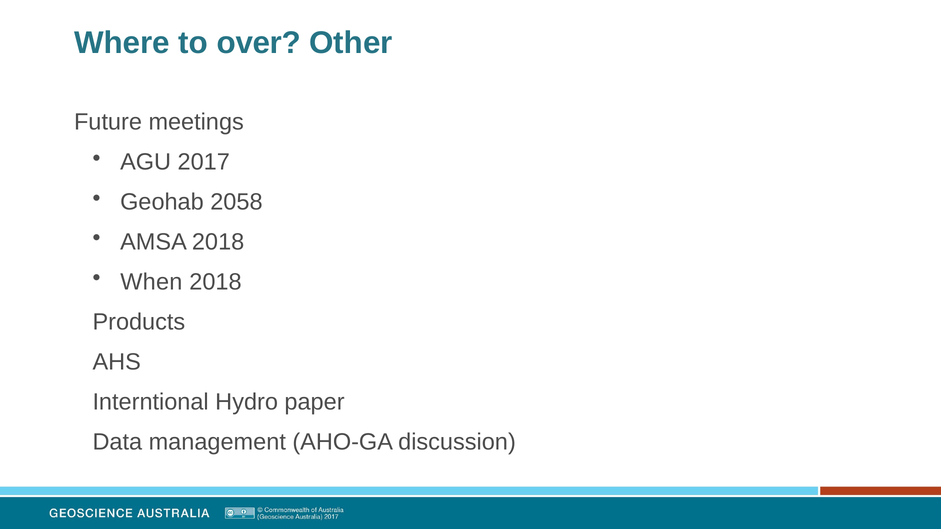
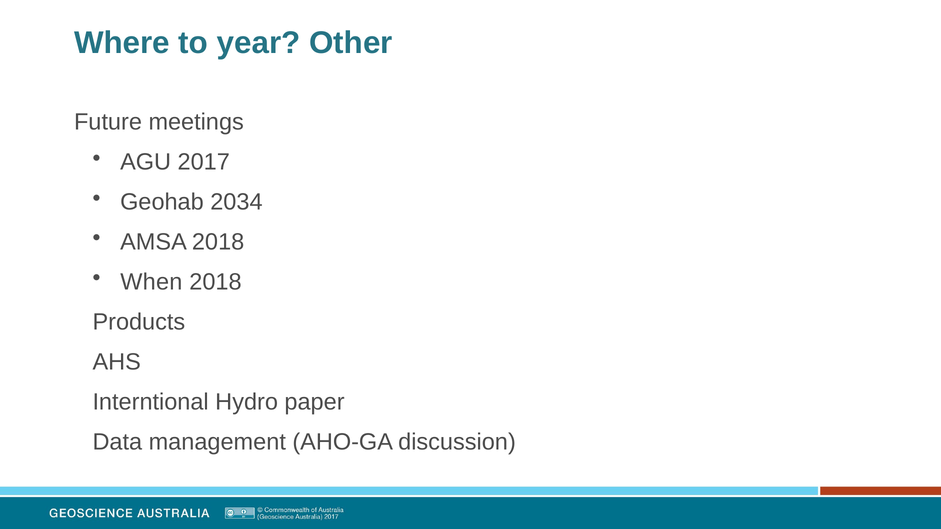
over: over -> year
2058: 2058 -> 2034
